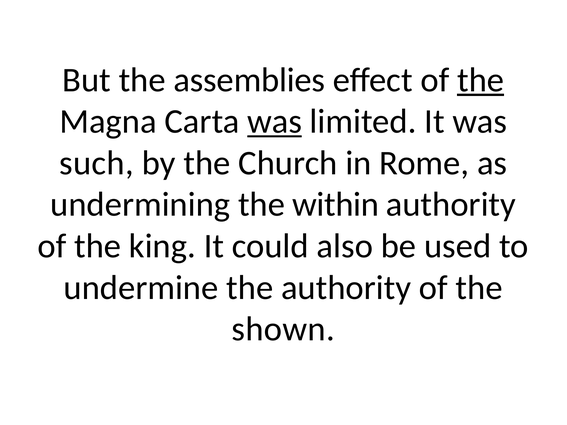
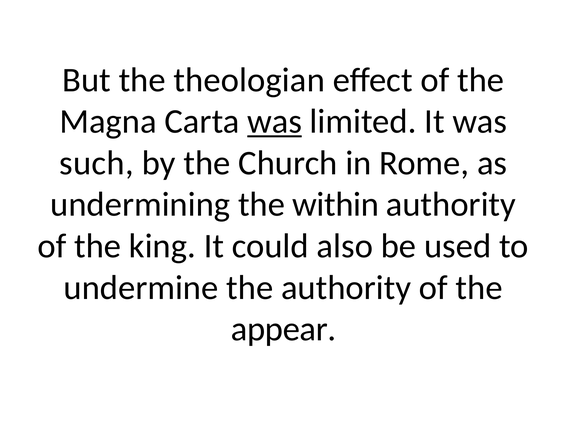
assemblies: assemblies -> theologian
the at (481, 80) underline: present -> none
shown: shown -> appear
